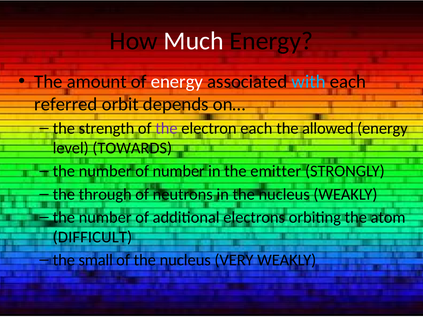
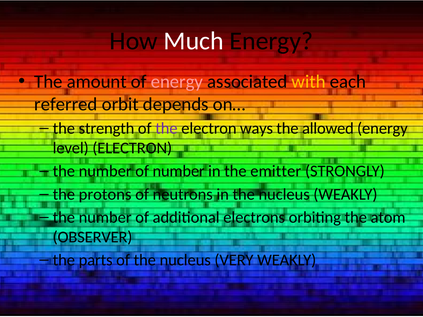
energy at (177, 82) colour: white -> pink
with colour: light blue -> yellow
electron each: each -> ways
level TOWARDS: TOWARDS -> ELECTRON
through: through -> protons
DIFFICULT: DIFFICULT -> OBSERVER
small: small -> parts
